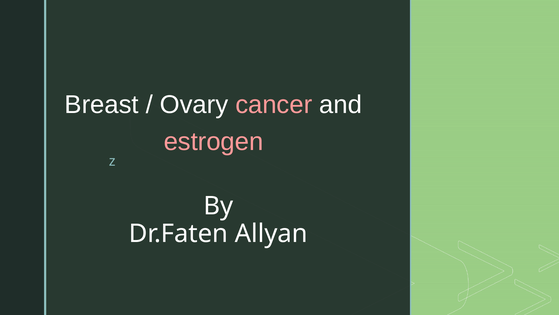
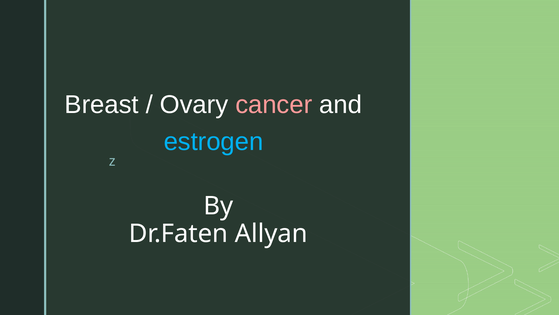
estrogen colour: pink -> light blue
